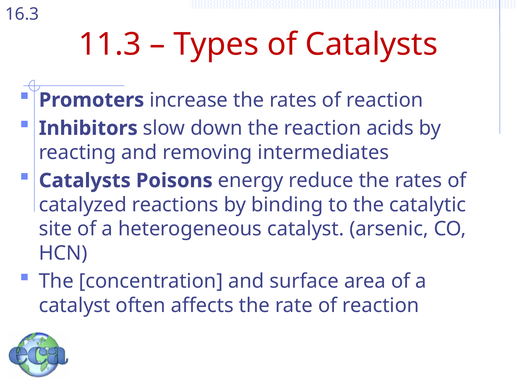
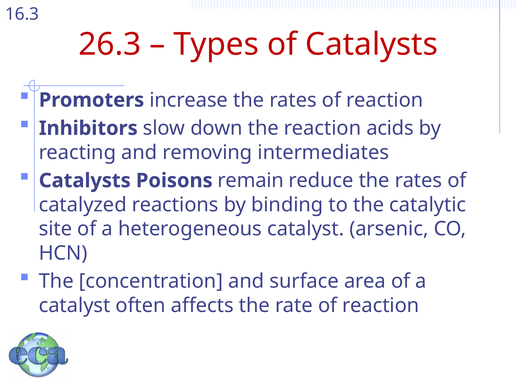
11.3: 11.3 -> 26.3
energy: energy -> remain
